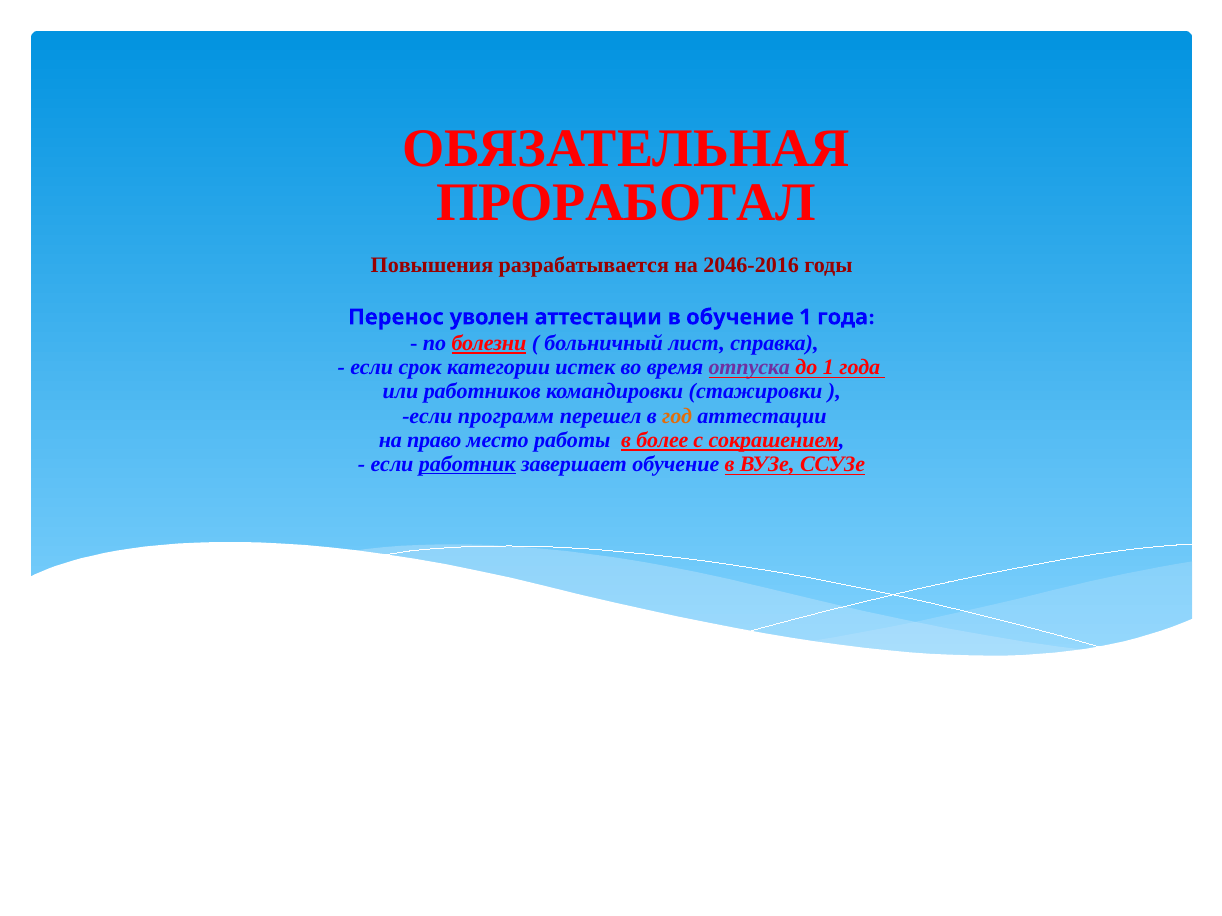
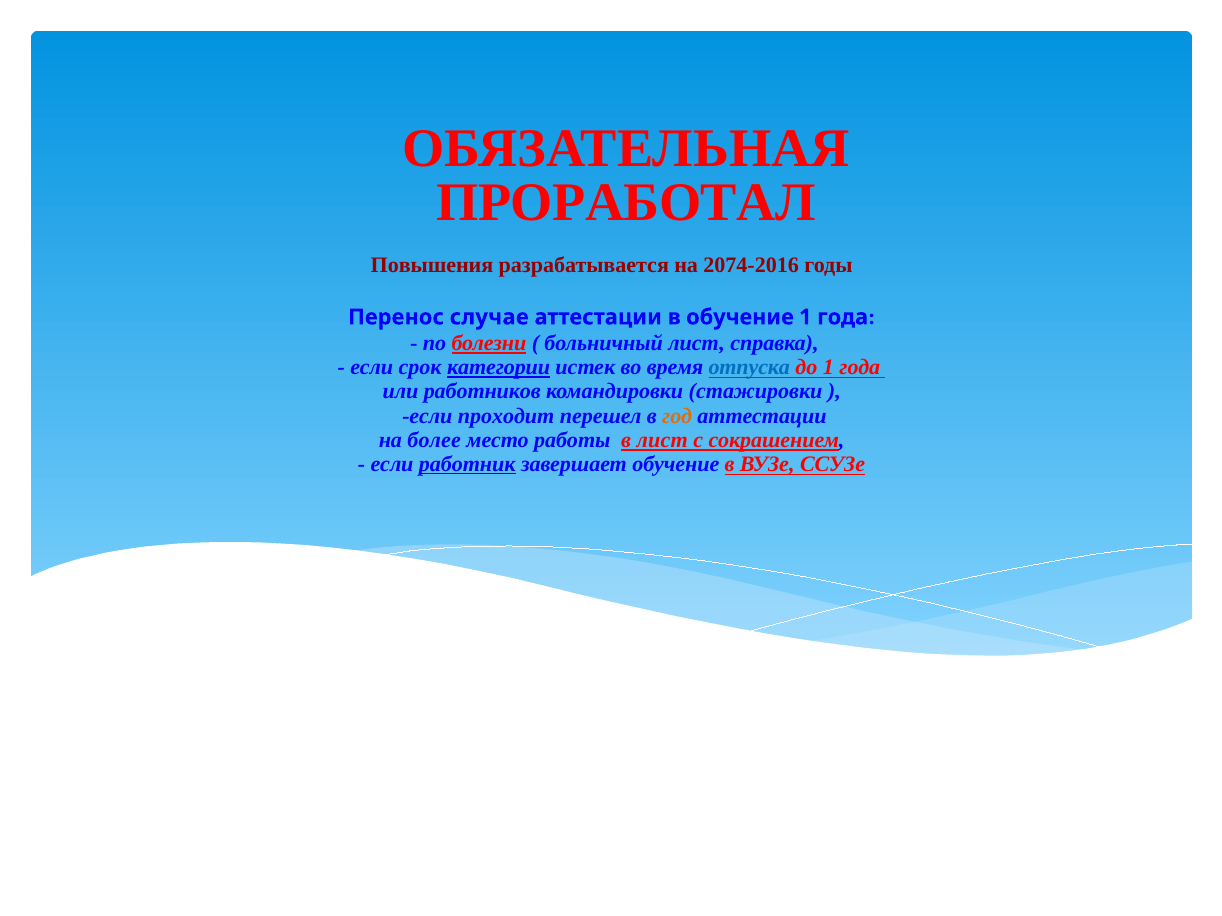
2046-2016: 2046-2016 -> 2074-2016
уволен: уволен -> случае
категории underline: none -> present
отпуска colour: purple -> blue
программ: программ -> проходит
право: право -> более
в более: более -> лист
